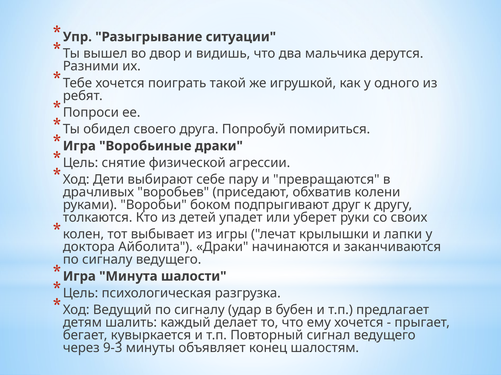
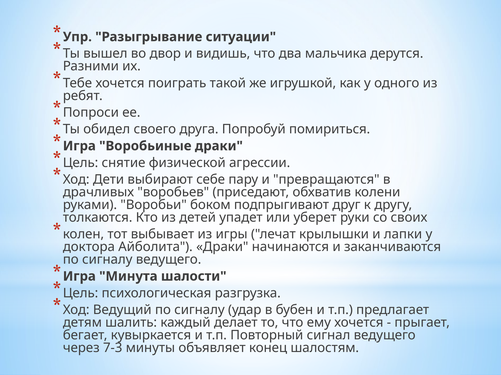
9-3: 9-3 -> 7-3
